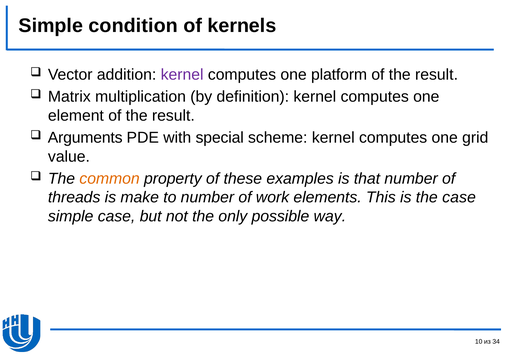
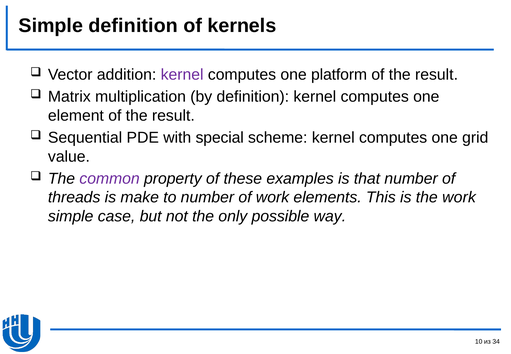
Simple condition: condition -> definition
Arguments: Arguments -> Sequential
common colour: orange -> purple
the case: case -> work
